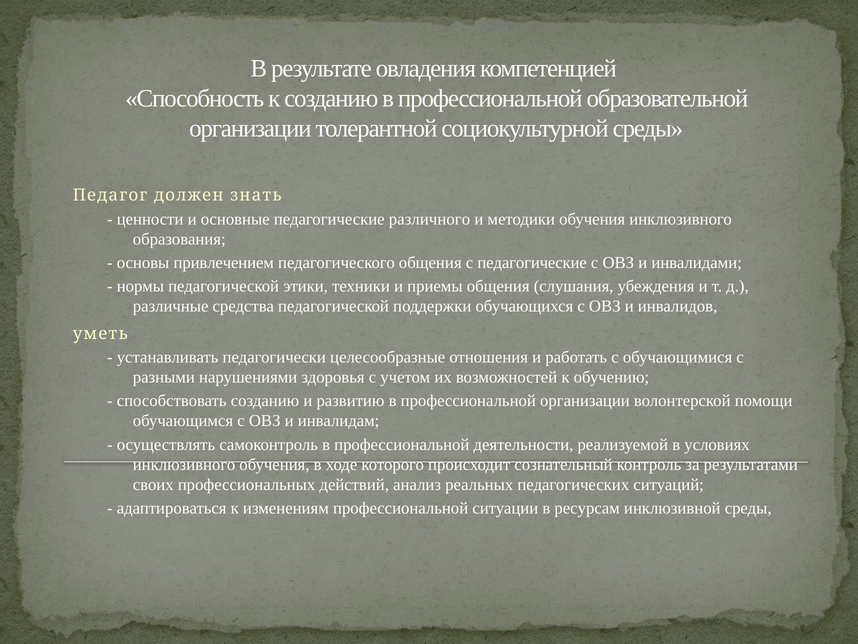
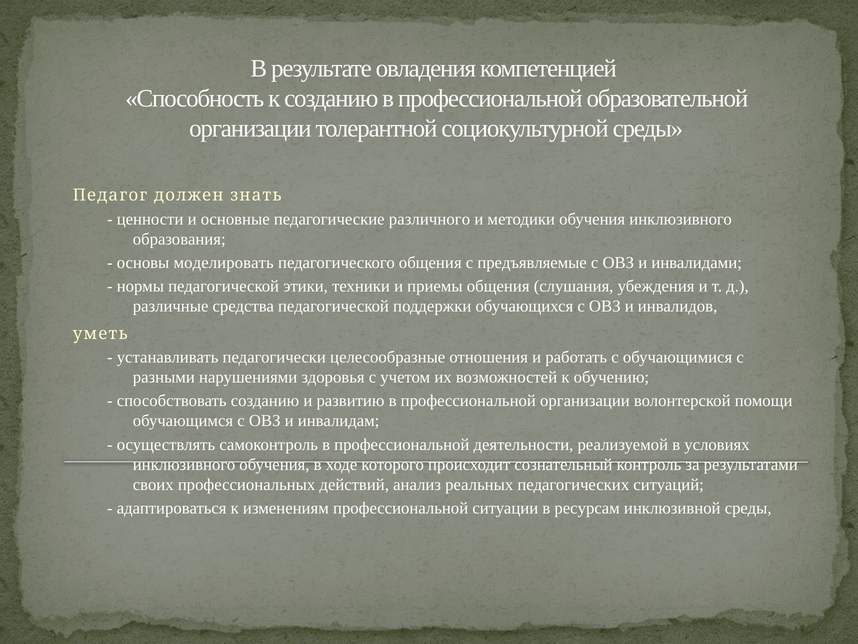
привлечением: привлечением -> моделировать
с педагогические: педагогические -> предъявляемые
